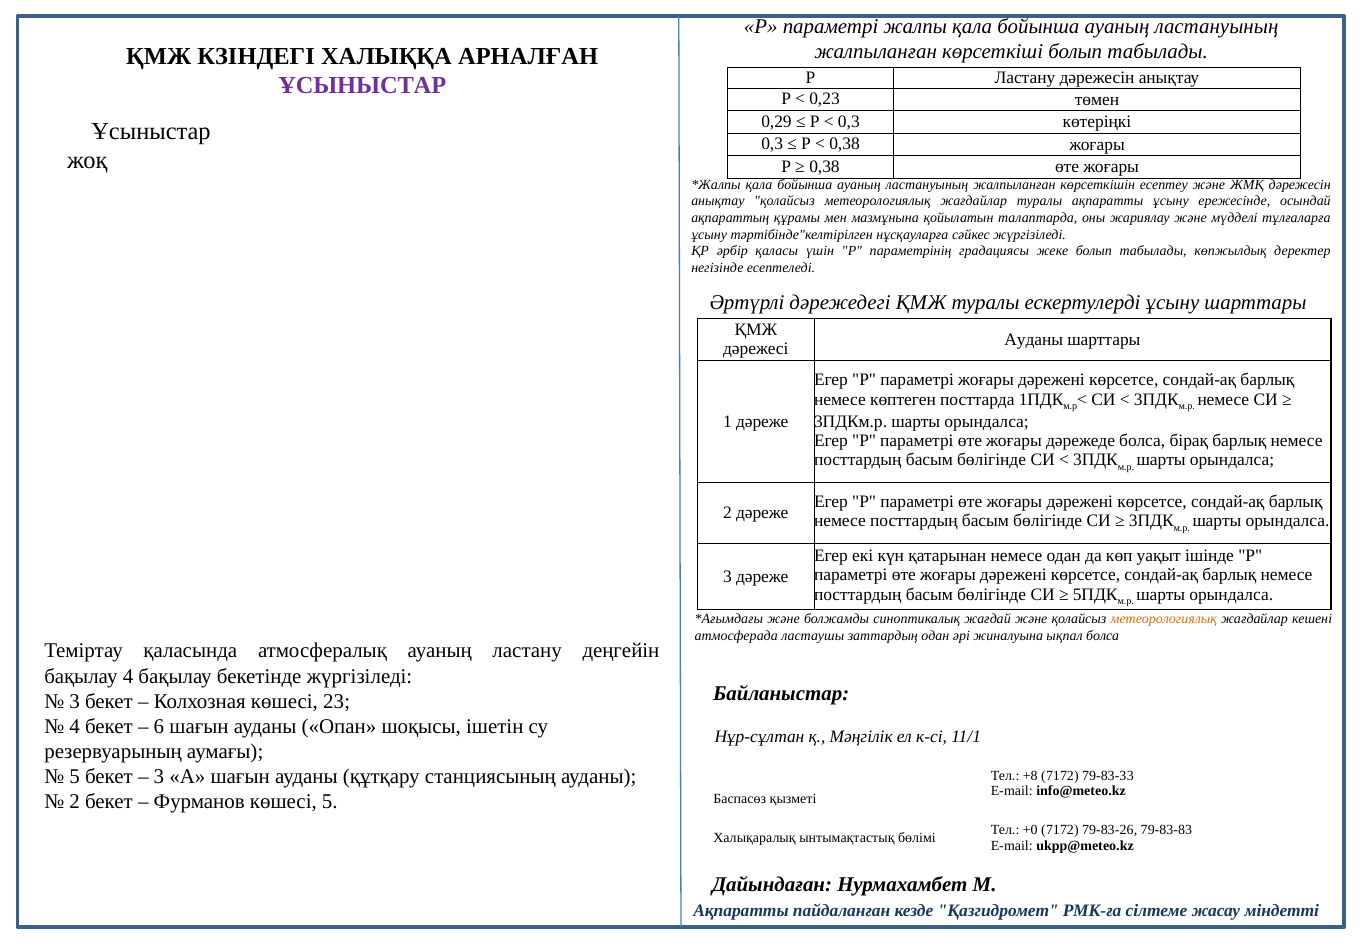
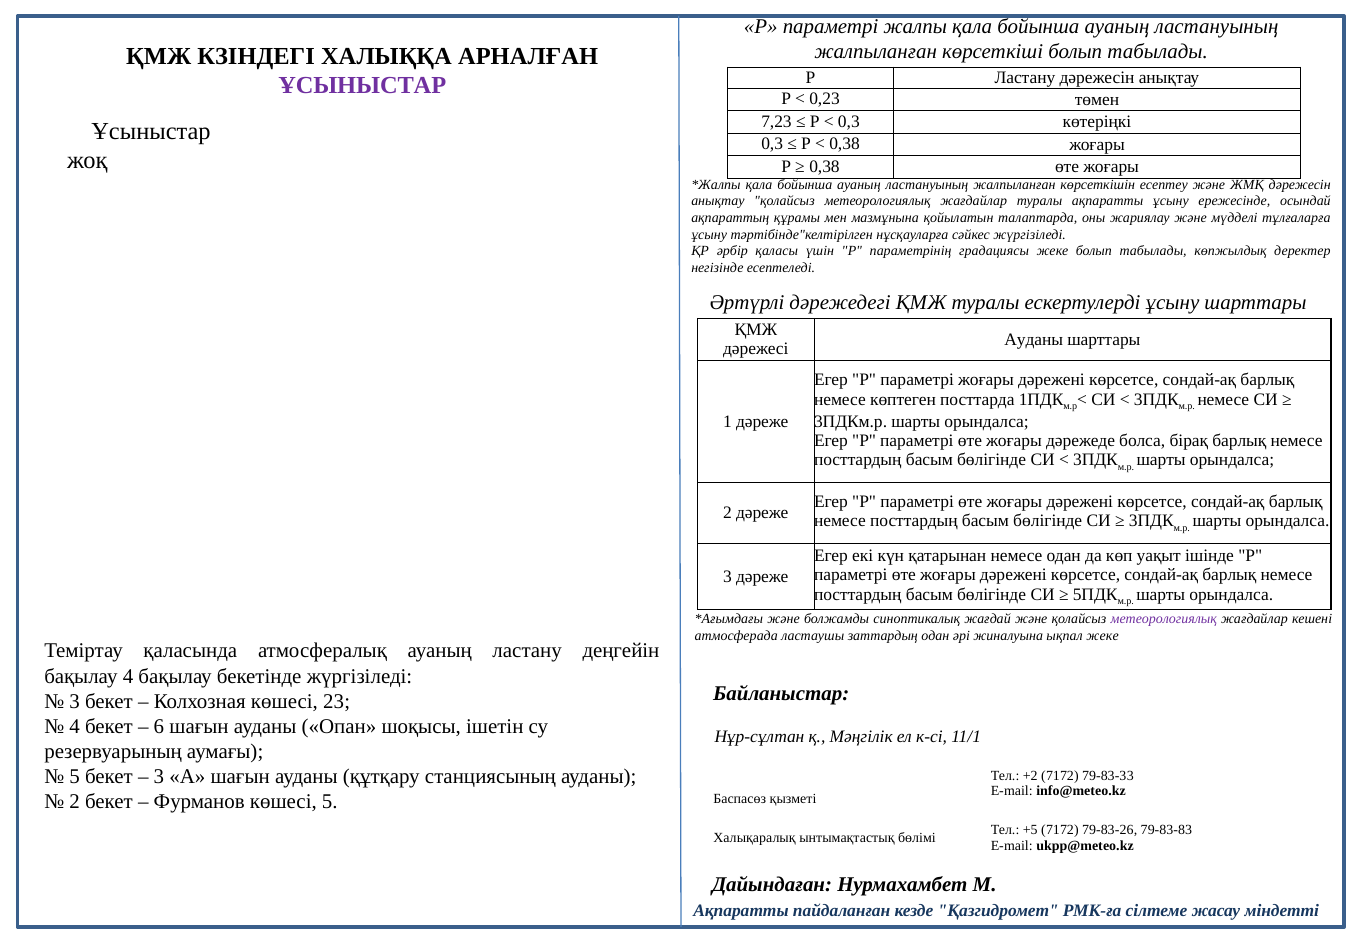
0,29: 0,29 -> 7,23
метеорологиялық at (1164, 619) colour: orange -> purple
ықпал болса: болса -> жеке
+8: +8 -> +2
+0: +0 -> +5
